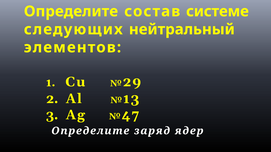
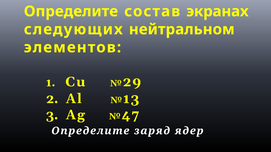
системе: системе -> экранах
нейтральный: нейтральный -> нейтральном
